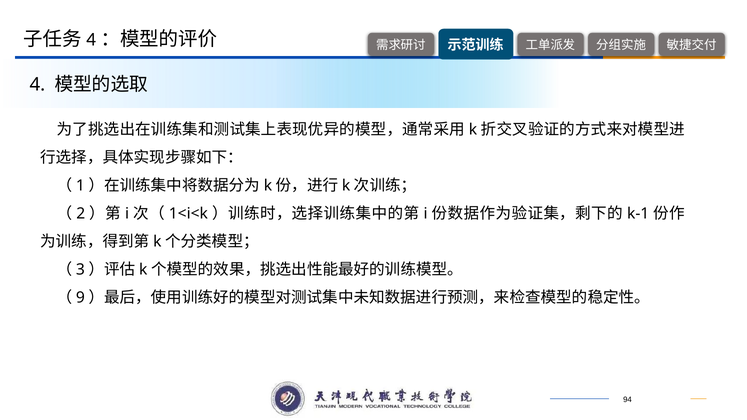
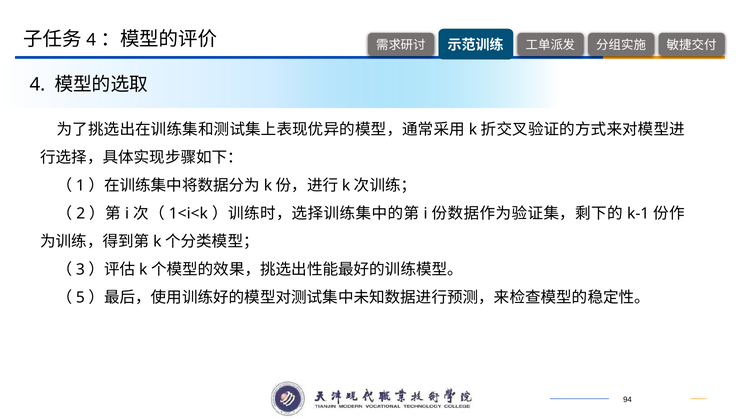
9: 9 -> 5
